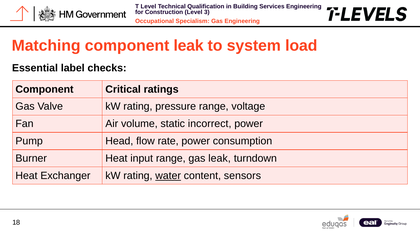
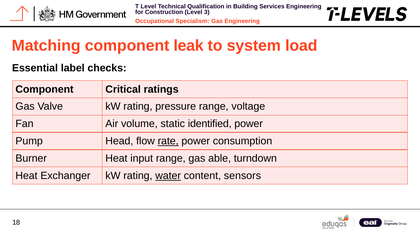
incorrect: incorrect -> identified
rate underline: none -> present
gas leak: leak -> able
